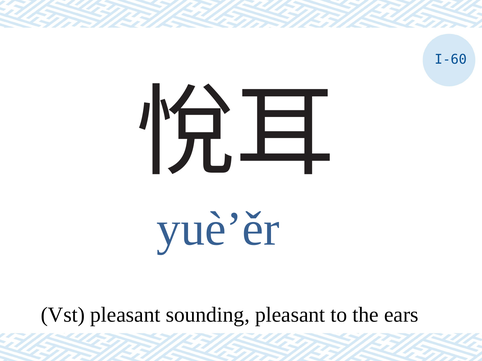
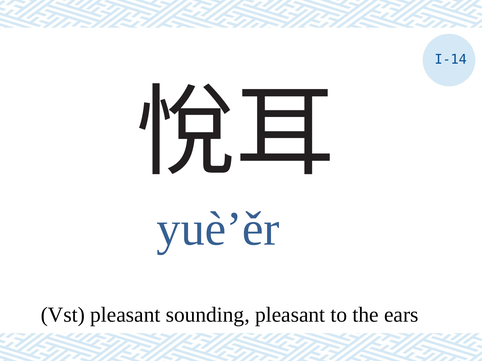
I-60: I-60 -> I-14
